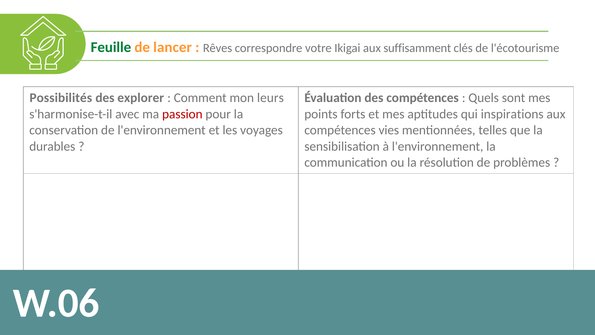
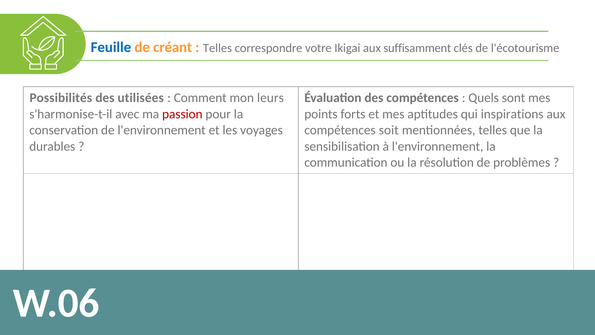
Feuille colour: green -> blue
lancer: lancer -> créant
Rêves at (218, 48): Rêves -> Telles
explorer: explorer -> utilisées
vies: vies -> soit
